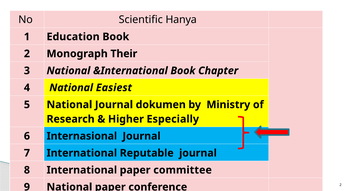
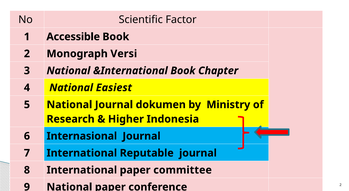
Hanya: Hanya -> Factor
Education: Education -> Accessible
Their: Their -> Versi
Especially: Especially -> Indonesia
